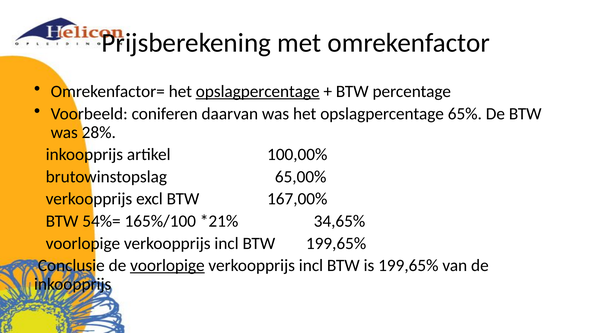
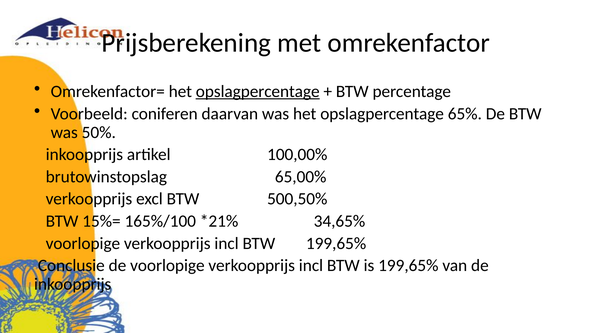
28%: 28% -> 50%
167,00%: 167,00% -> 500,50%
54%=: 54%= -> 15%=
voorlopige at (167, 266) underline: present -> none
